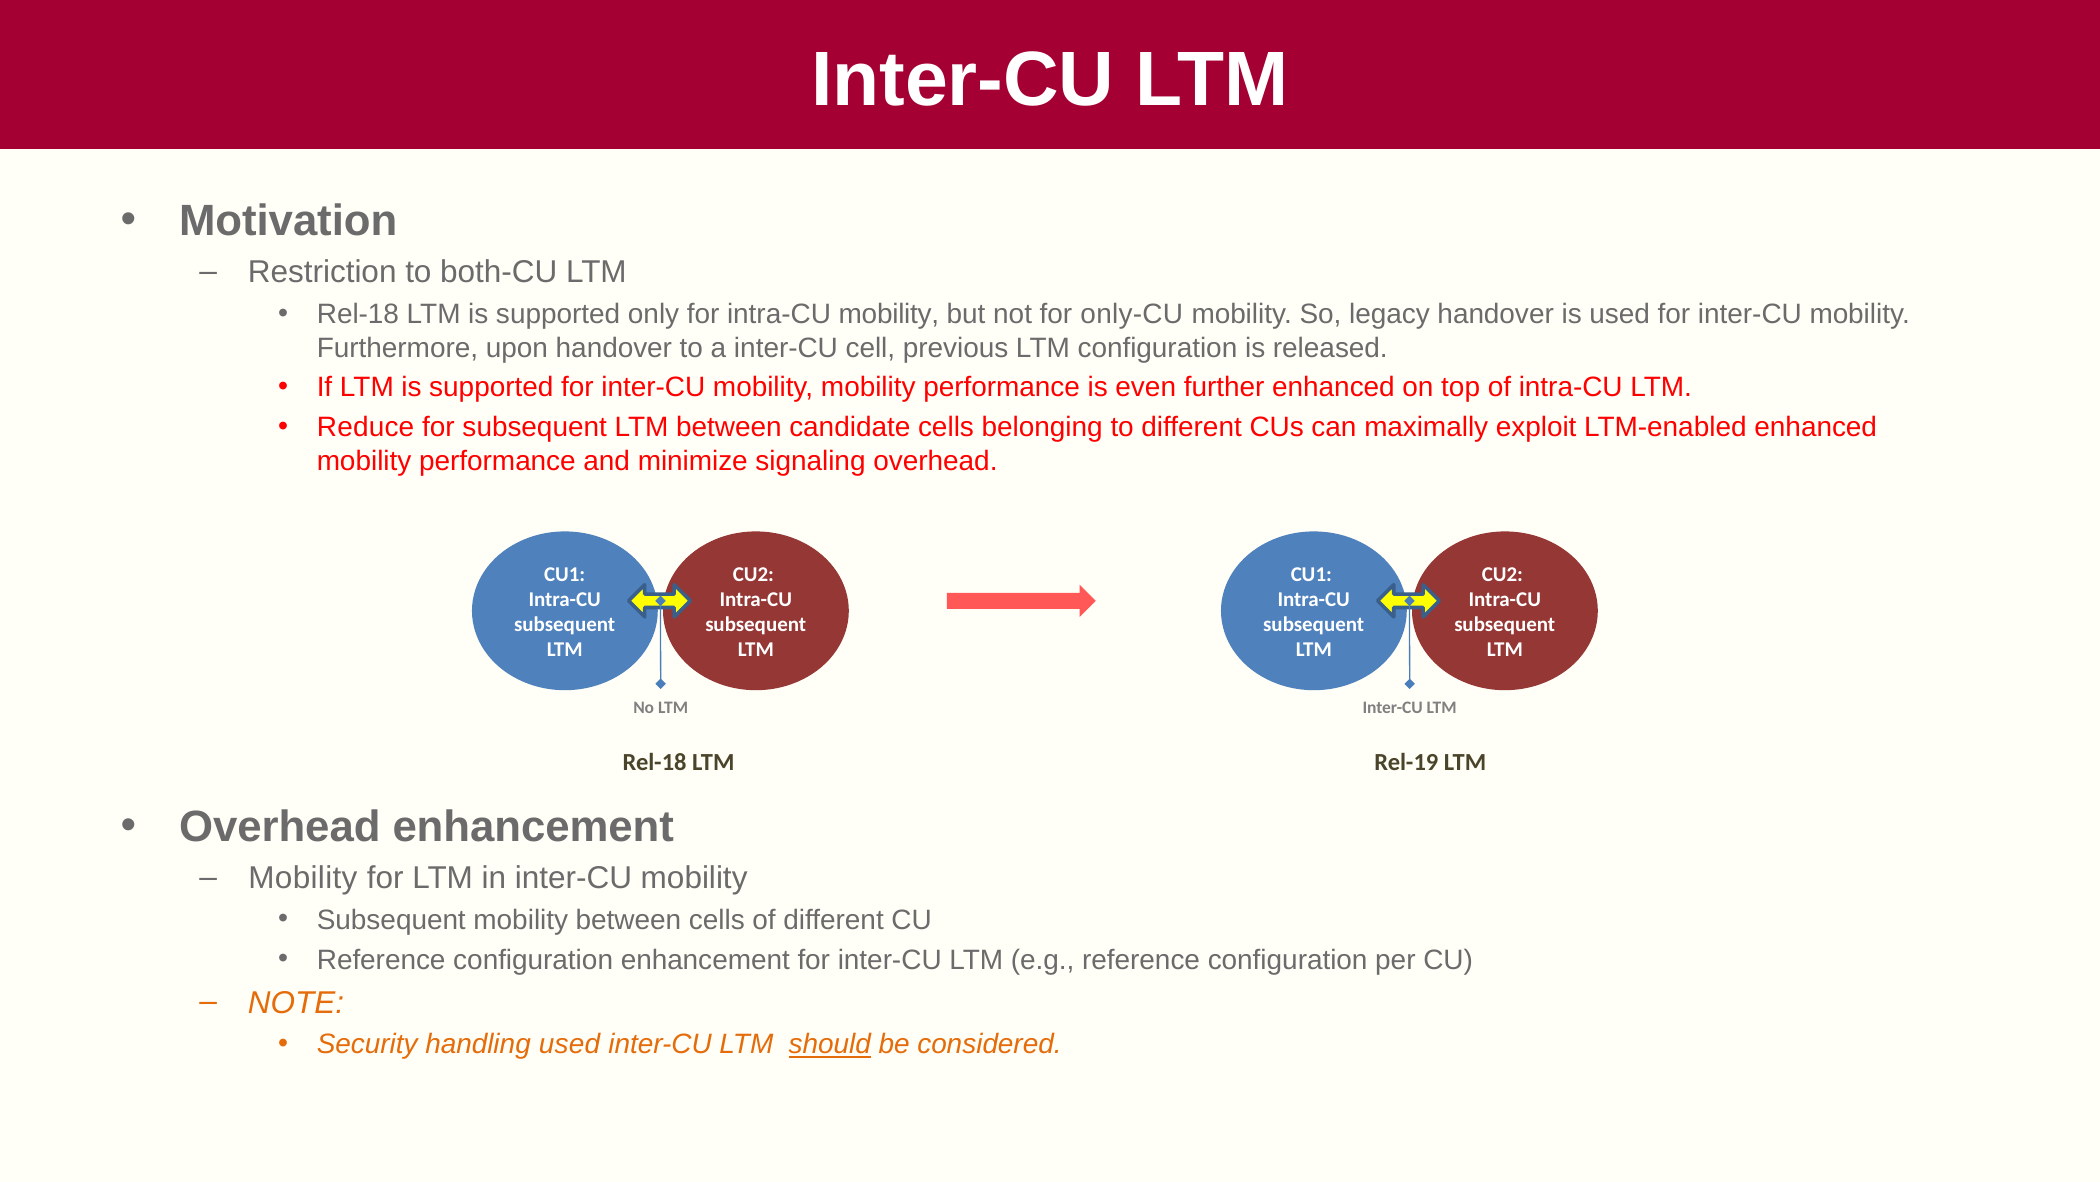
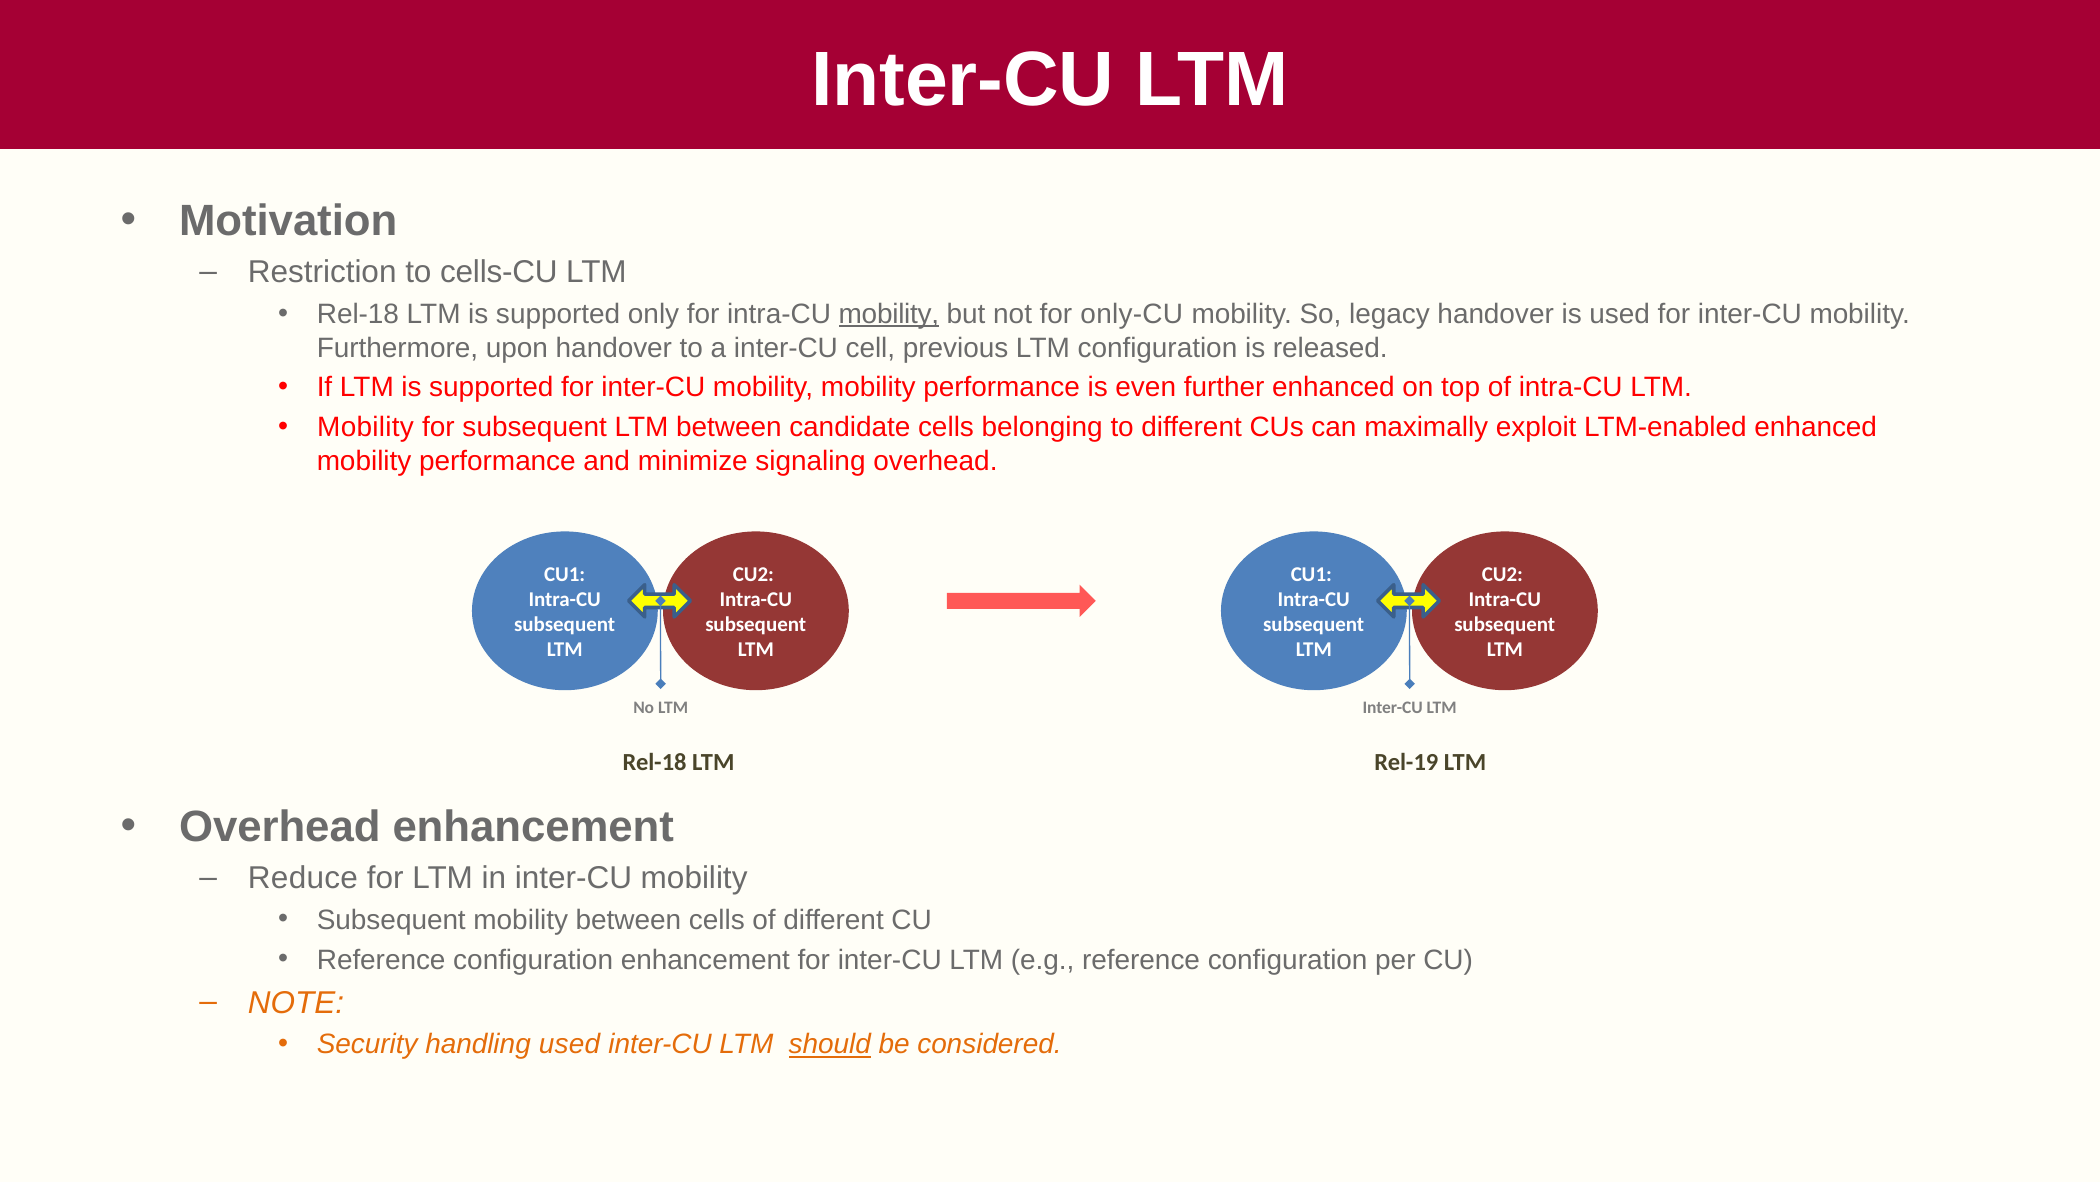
both-CU: both-CU -> cells-CU
mobility at (889, 314) underline: none -> present
Reduce at (366, 427): Reduce -> Mobility
Mobility at (303, 878): Mobility -> Reduce
